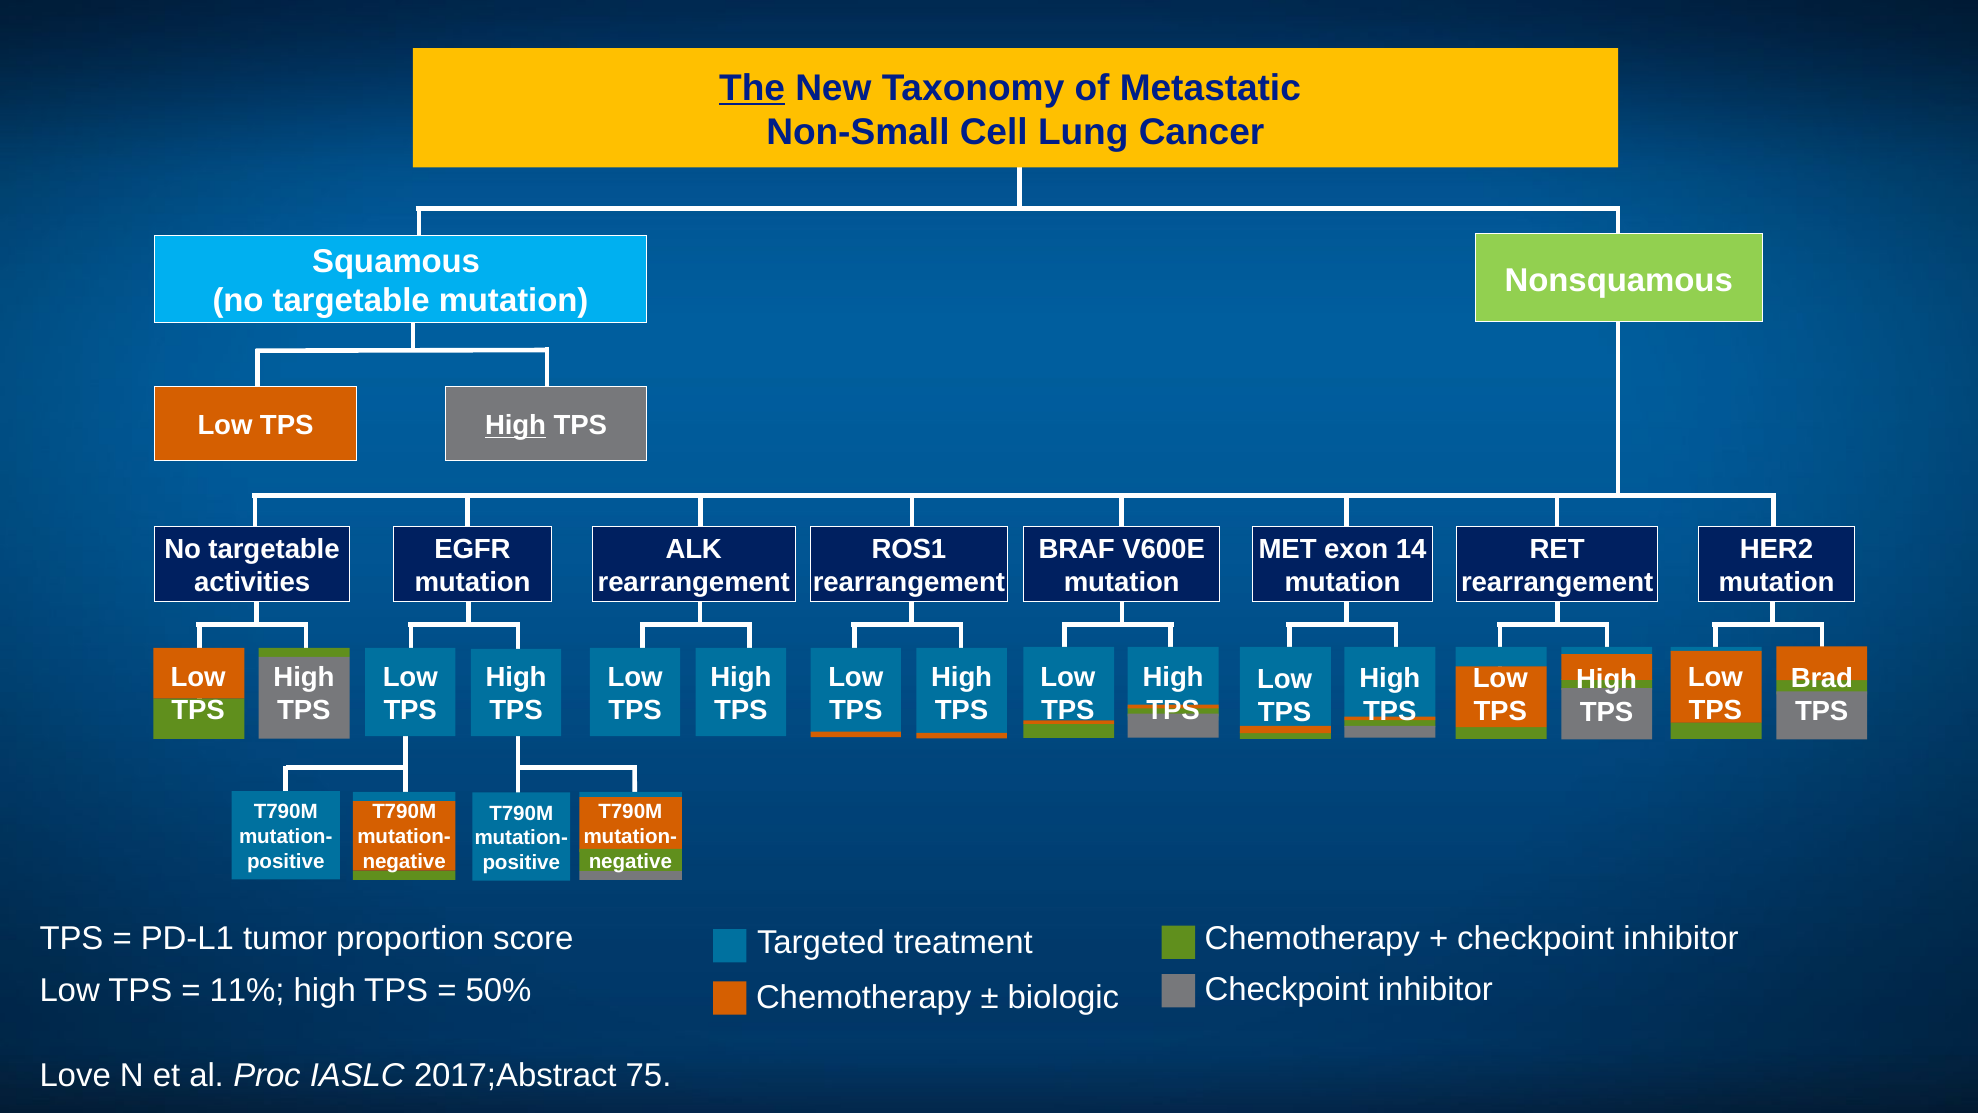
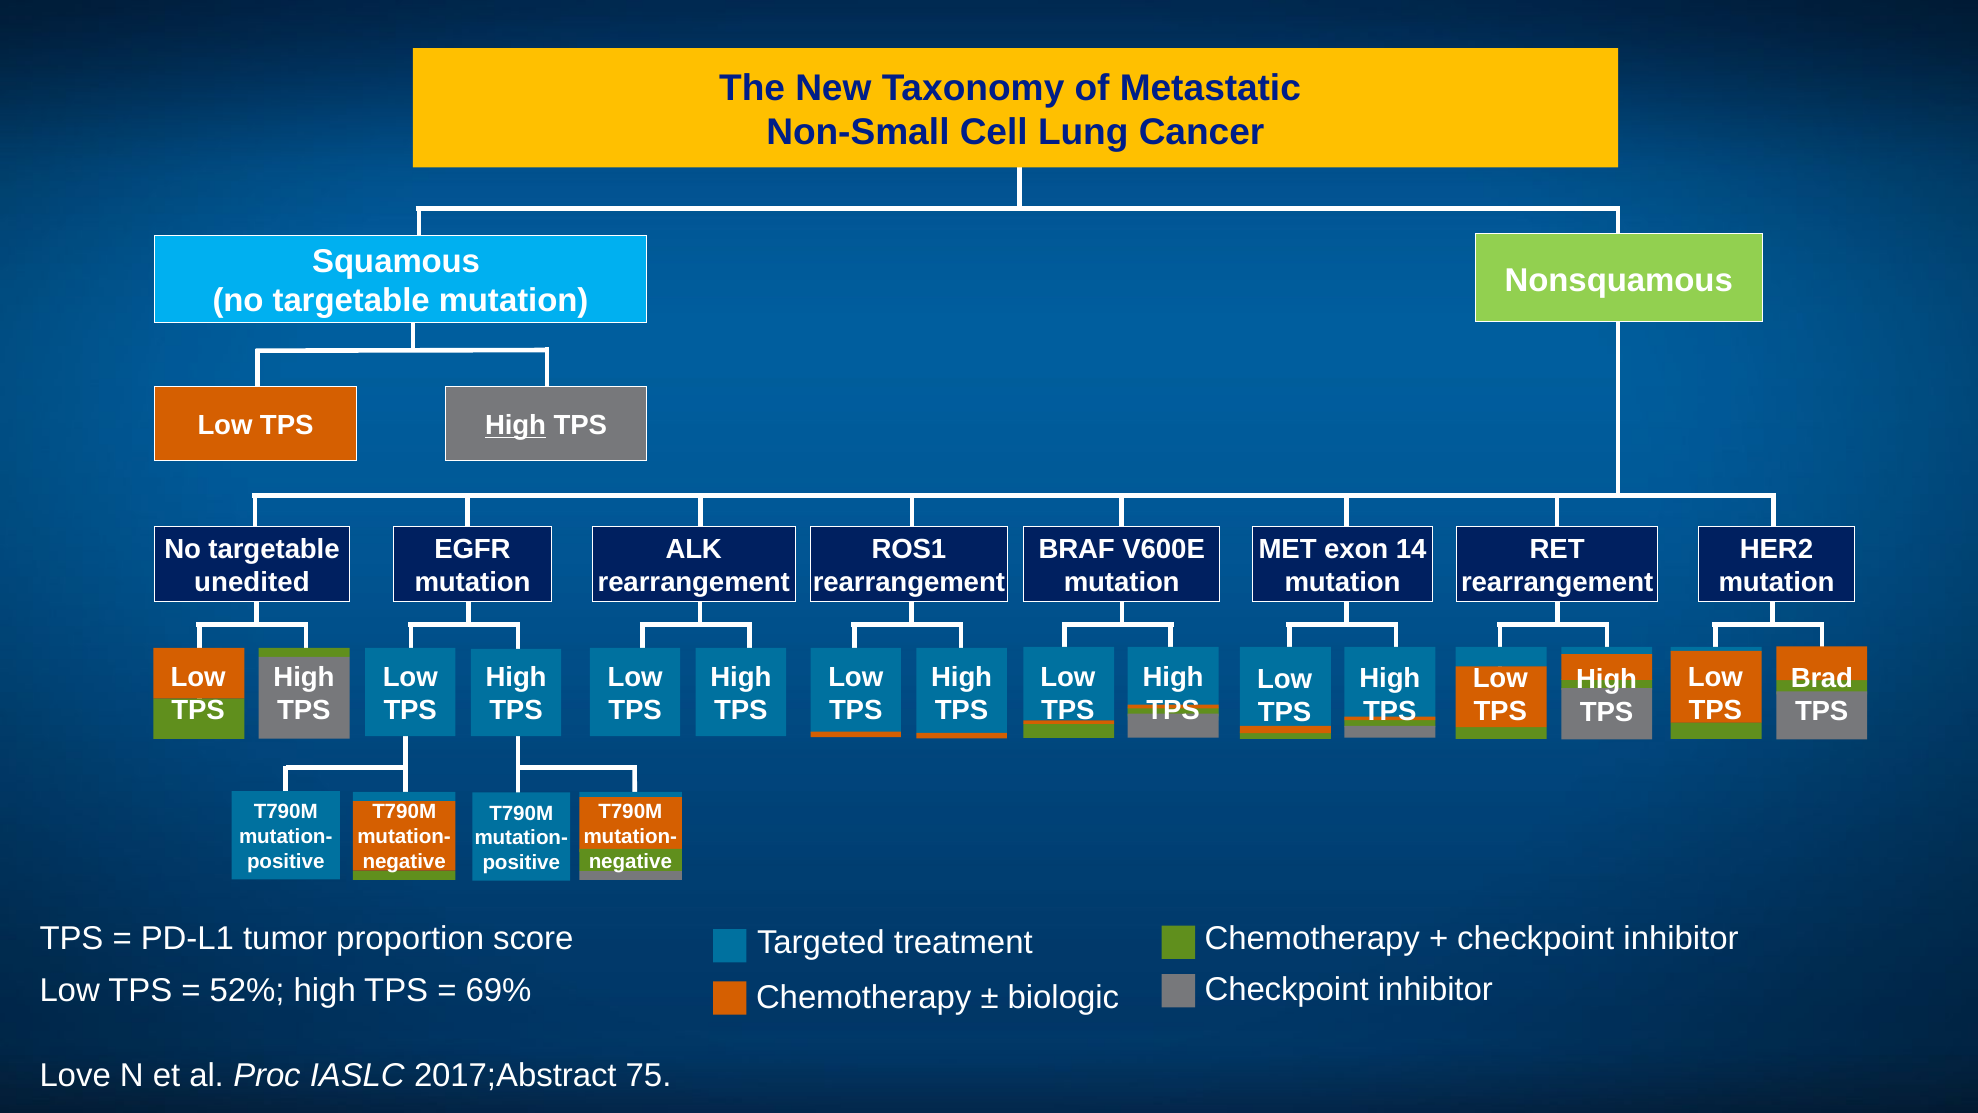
The underline: present -> none
activities: activities -> unedited
11%: 11% -> 52%
50%: 50% -> 69%
